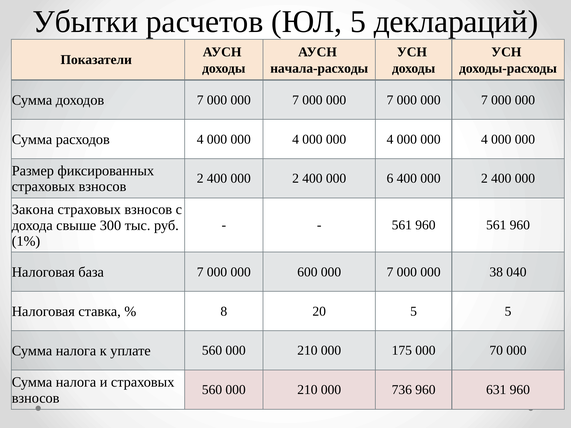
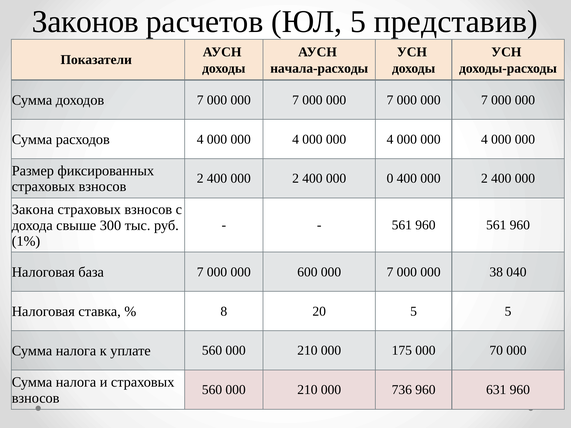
Убытки: Убытки -> Законов
деклараций: деклараций -> представив
6: 6 -> 0
